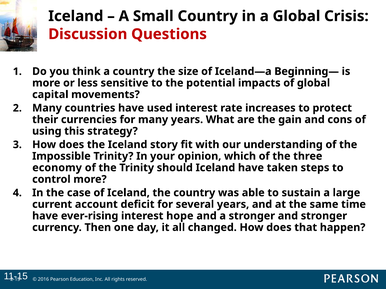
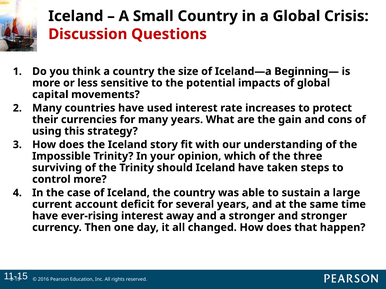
economy: economy -> surviving
hope: hope -> away
